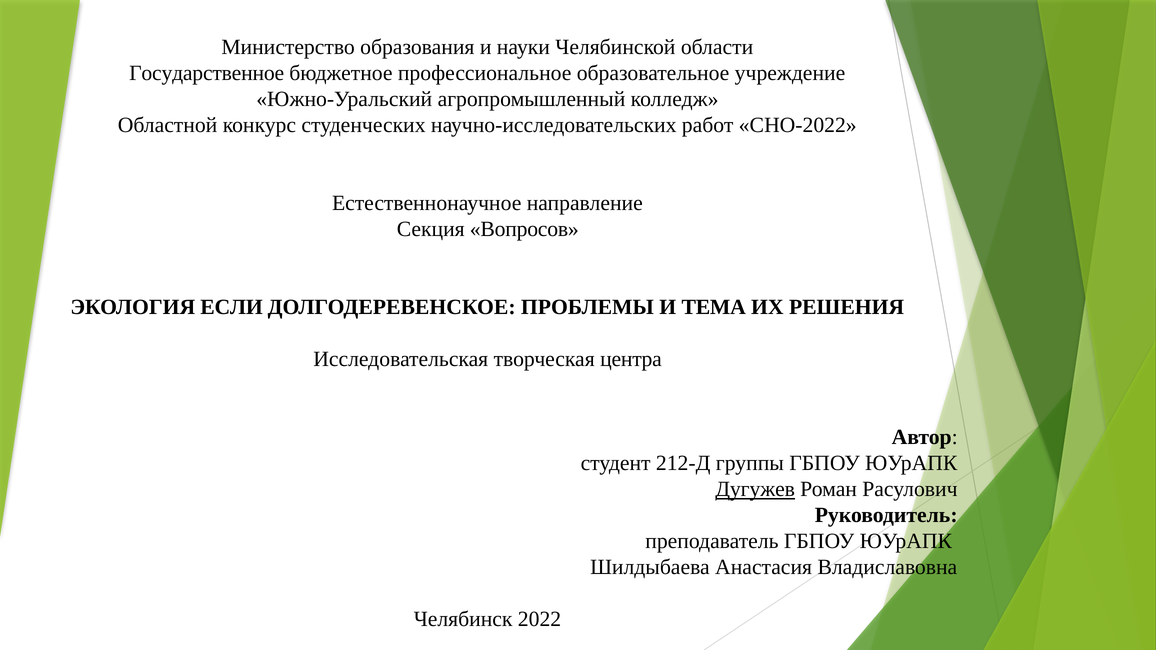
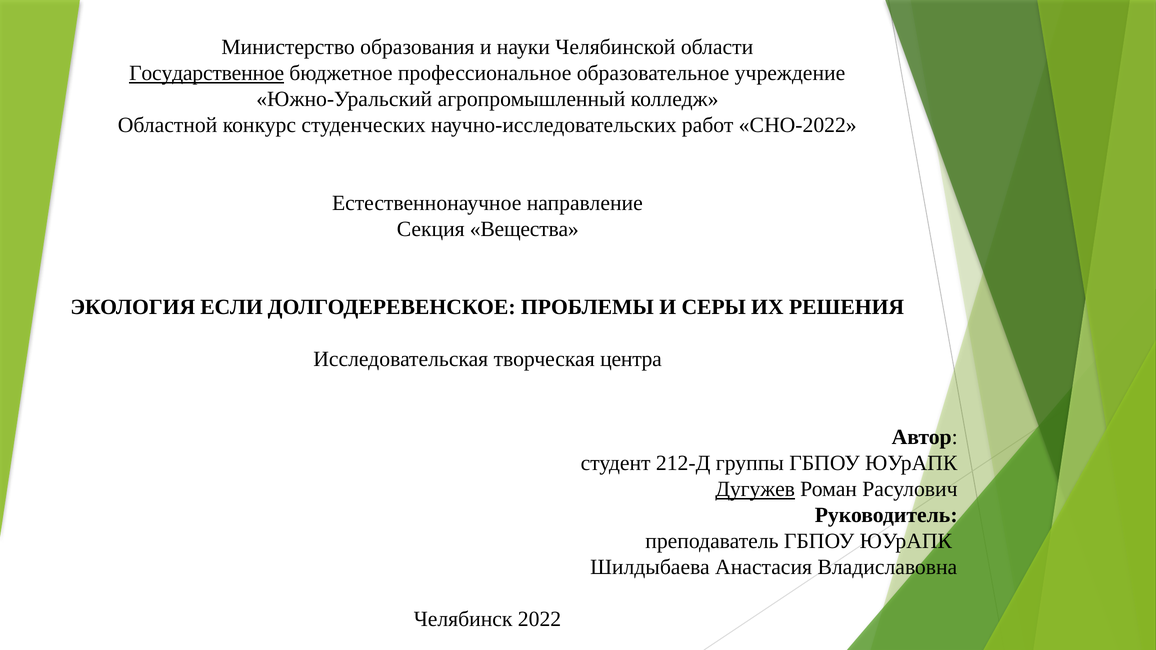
Государственное underline: none -> present
Вопросов: Вопросов -> Вещества
ТЕМА: ТЕМА -> СЕРЫ
